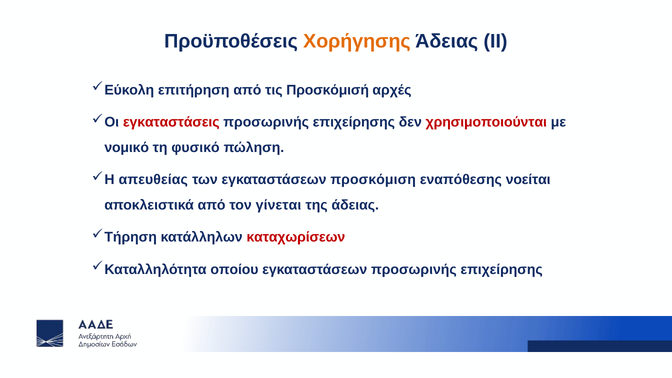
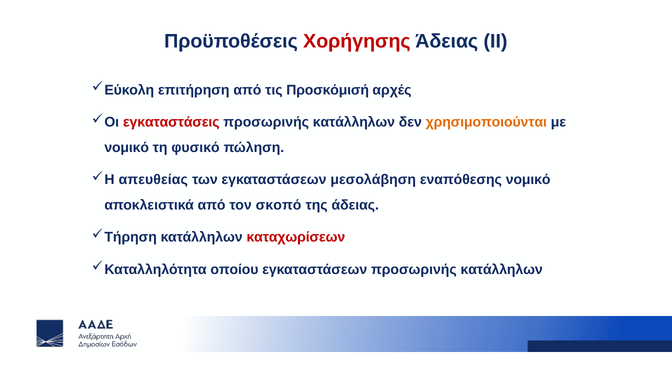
Χορήγησης colour: orange -> red
επιχείρησης at (354, 122): επιχείρησης -> κατάλληλων
χρησιμοποιούνται colour: red -> orange
προσκόμιση: προσκόμιση -> μεσολάβηση
εναπόθεσης νοείται: νοείται -> νομικό
γίνεται: γίνεται -> σκοπό
εγκαταστάσεων προσωρινής επιχείρησης: επιχείρησης -> κατάλληλων
